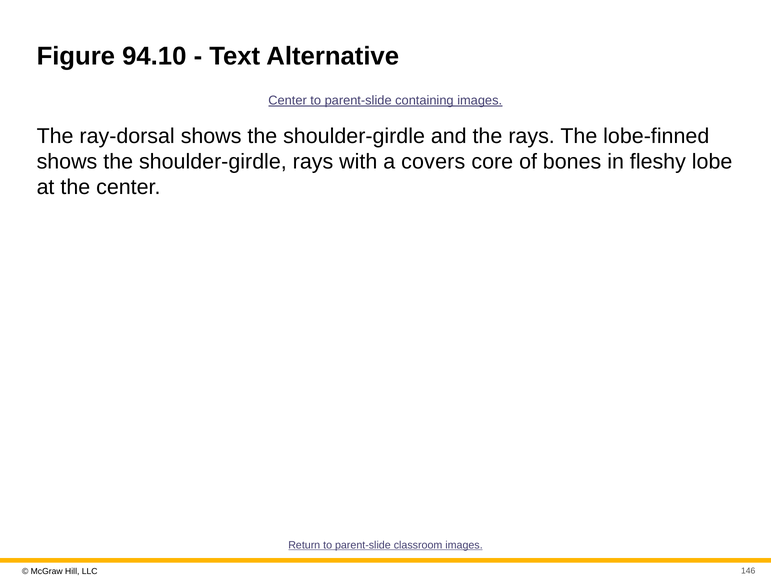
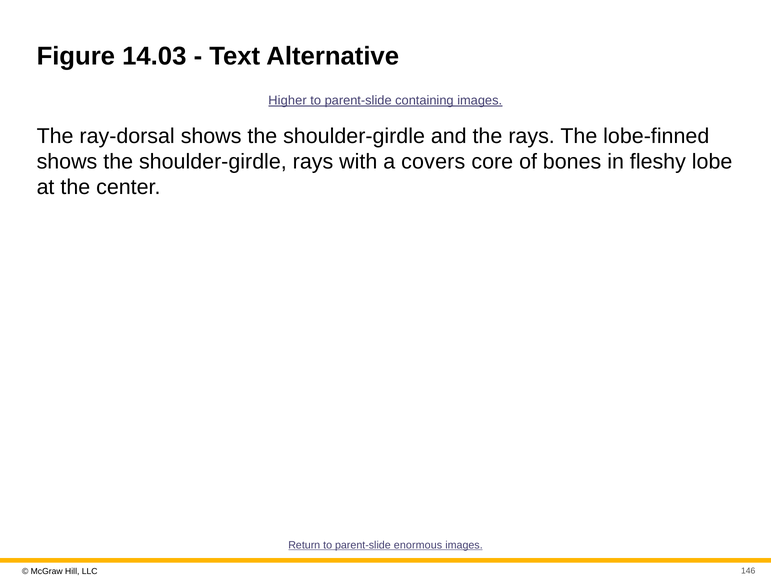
94.10: 94.10 -> 14.03
Center at (288, 100): Center -> Higher
classroom: classroom -> enormous
